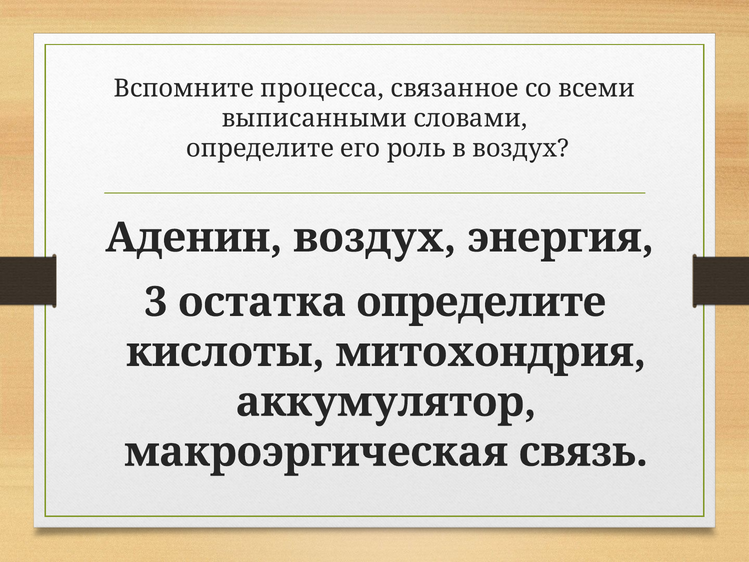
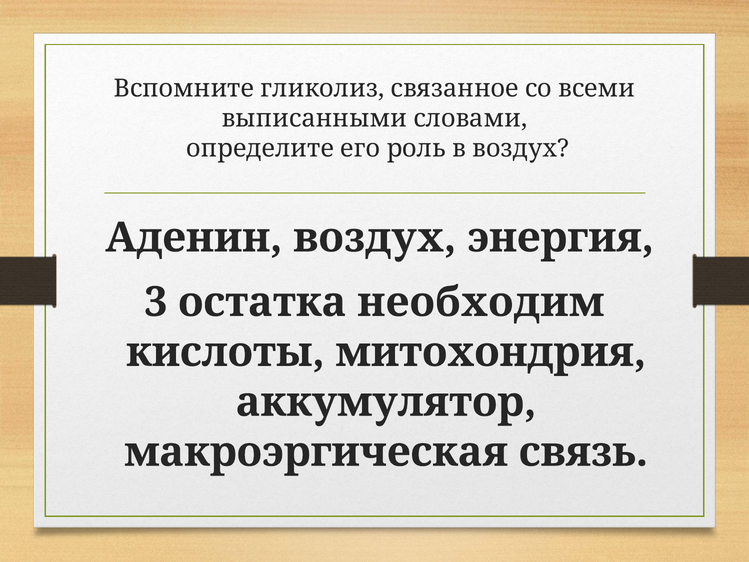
процесса: процесса -> гликолиз
остатка определите: определите -> необходим
